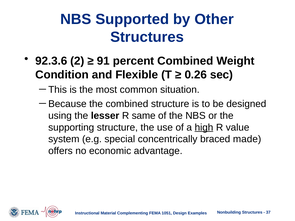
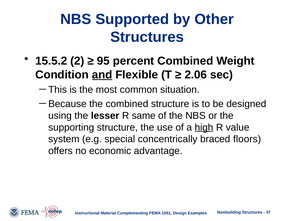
92.3.6: 92.3.6 -> 15.5.2
91: 91 -> 95
and underline: none -> present
0.26: 0.26 -> 2.06
made: made -> floors
